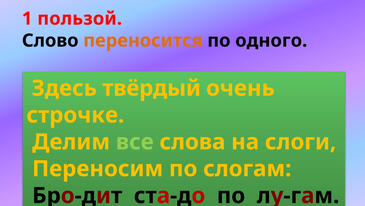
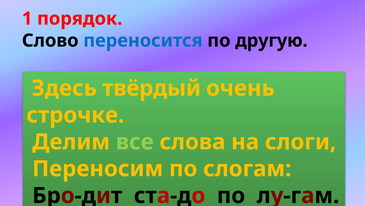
пользой: пользой -> порядок
переносится colour: orange -> blue
одного: одного -> другую
